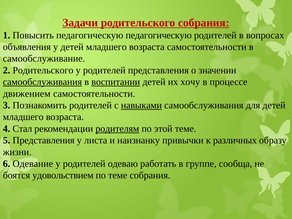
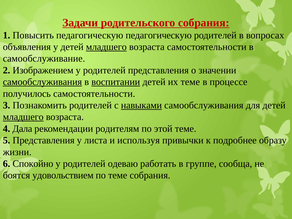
младшего at (106, 47) underline: none -> present
2 Родительского: Родительского -> Изображением
их хочу: хочу -> теме
движением: движением -> получилось
младшего at (23, 117) underline: none -> present
Стал: Стал -> Дала
родителям underline: present -> none
наизнанку: наизнанку -> используя
различных: различных -> подробнее
Одевание: Одевание -> Спокойно
